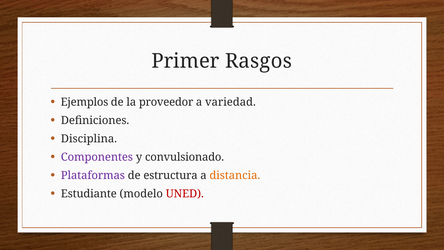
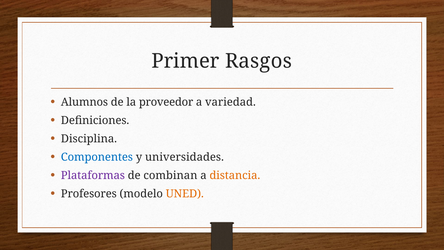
Ejemplos: Ejemplos -> Alumnos
Componentes colour: purple -> blue
convulsionado: convulsionado -> universidades
estructura: estructura -> combinan
Estudiante: Estudiante -> Profesores
UNED colour: red -> orange
